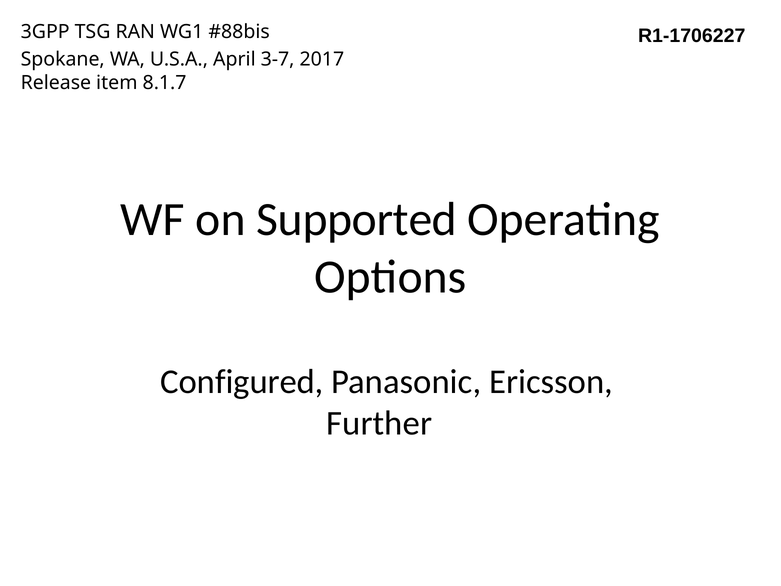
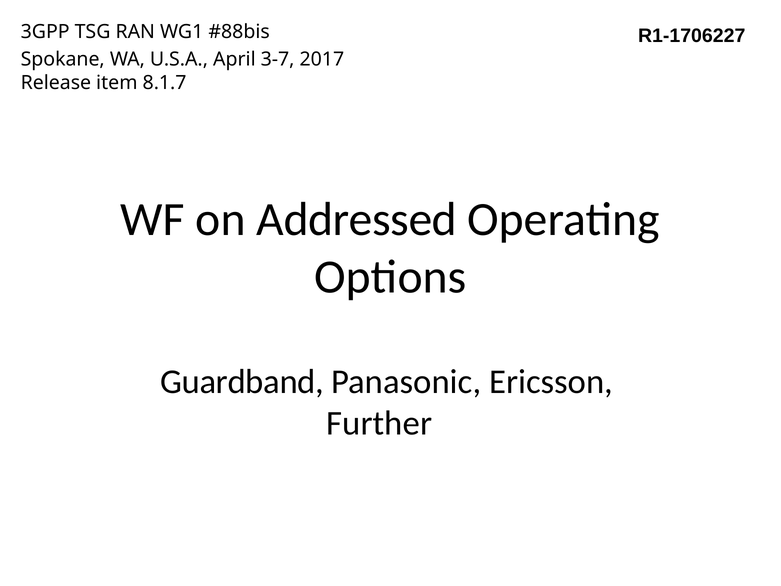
Supported: Supported -> Addressed
Configured: Configured -> Guardband
